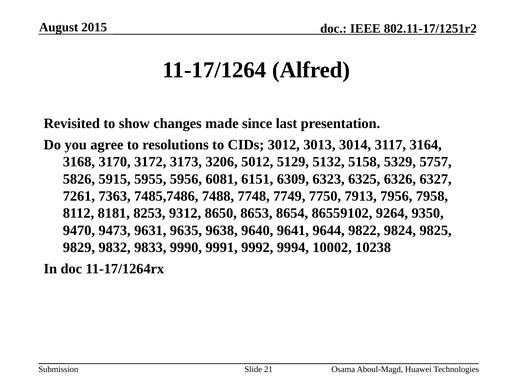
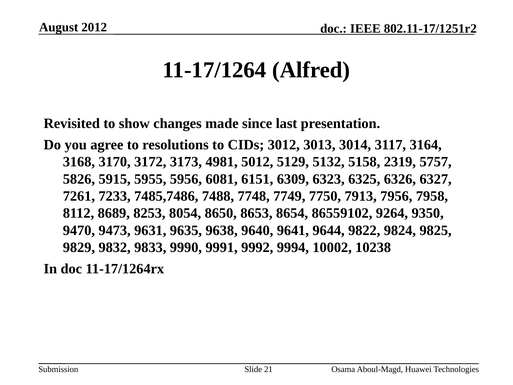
2015: 2015 -> 2012
3206: 3206 -> 4981
5329: 5329 -> 2319
7363: 7363 -> 7233
8181: 8181 -> 8689
9312: 9312 -> 8054
